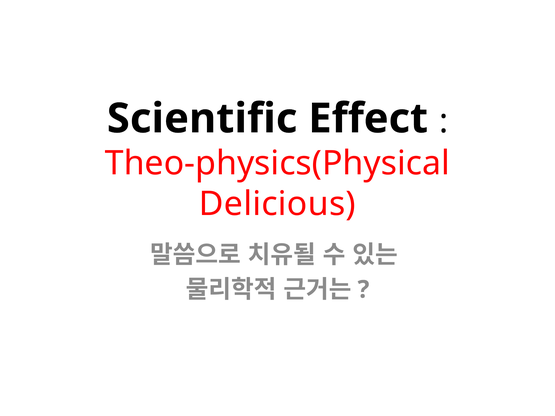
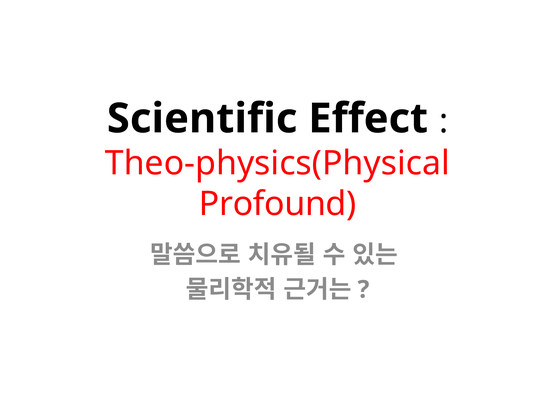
Delicious: Delicious -> Profound
